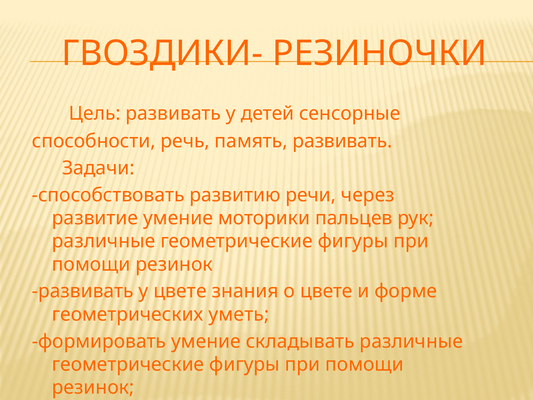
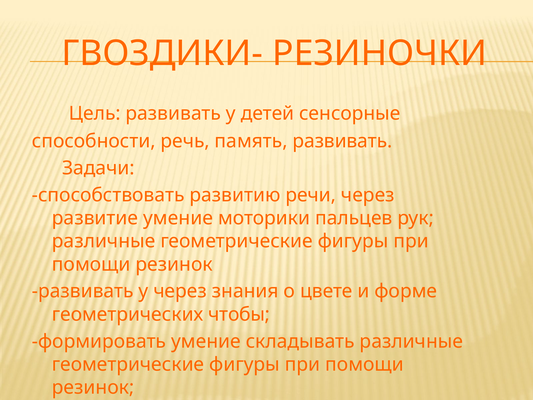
у цвете: цвете -> через
геометрических уметь: уметь -> чтобы
